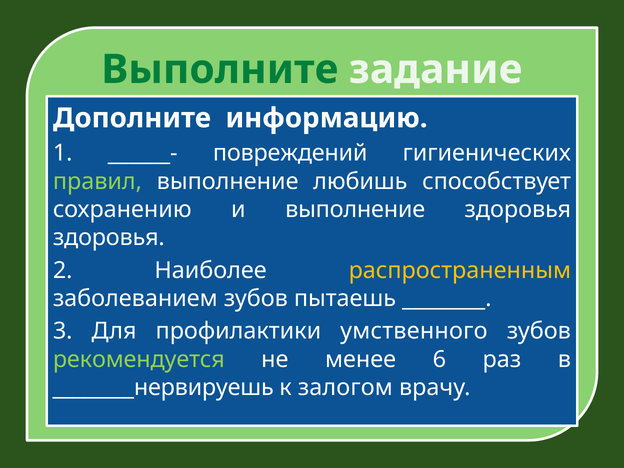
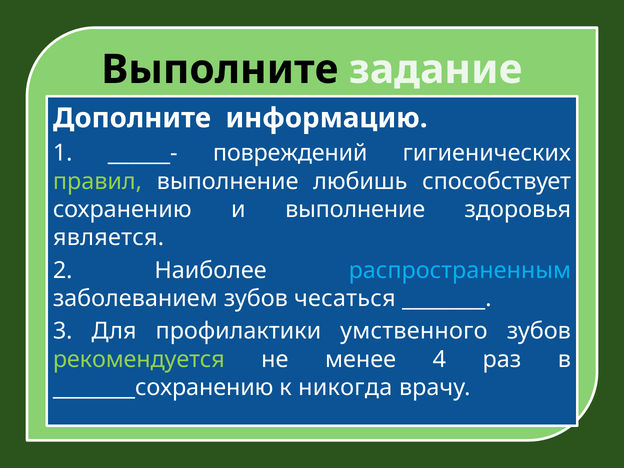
Выполните colour: green -> black
здоровья at (109, 238): здоровья -> является
распространенным colour: yellow -> light blue
пытаешь: пытаешь -> чесаться
6: 6 -> 4
________нервируешь: ________нервируешь -> ________сохранению
залогом: залогом -> никогда
